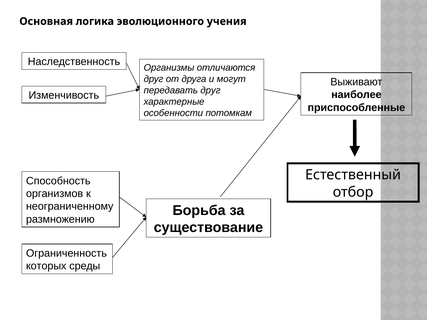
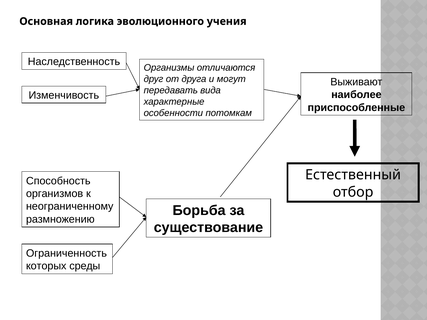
передавать друг: друг -> вида
